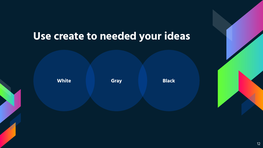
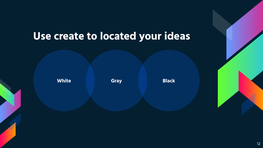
needed: needed -> located
